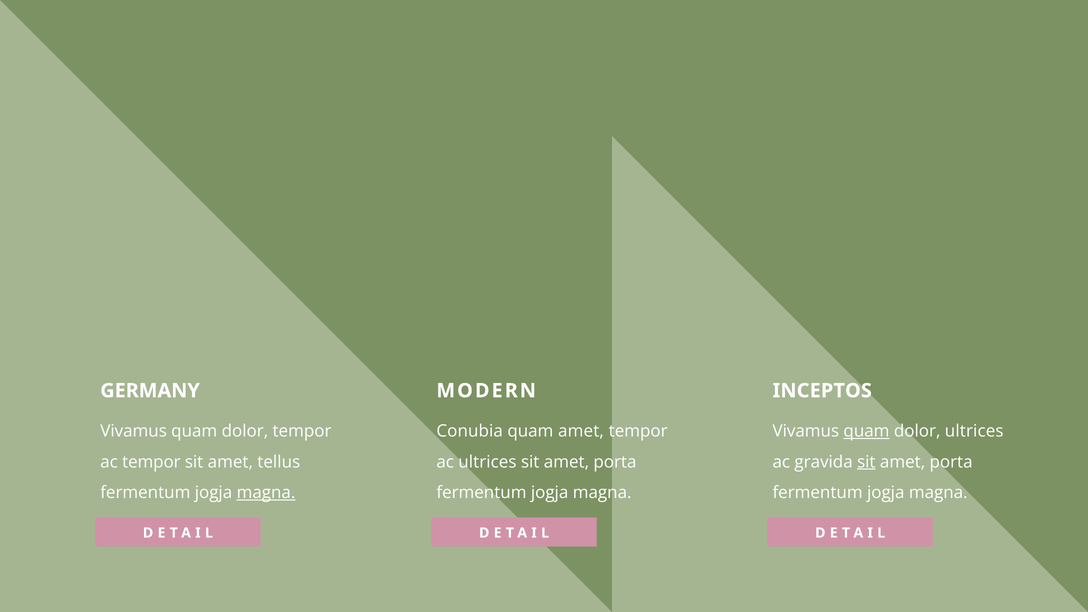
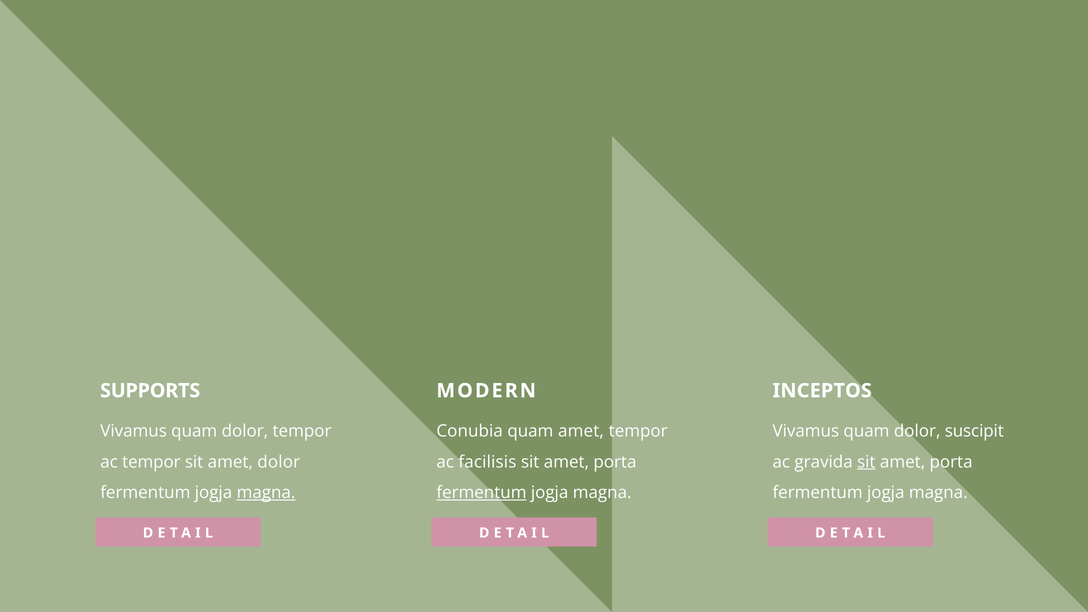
GERMANY: GERMANY -> SUPPORTS
quam at (866, 431) underline: present -> none
dolor ultrices: ultrices -> suscipit
amet tellus: tellus -> dolor
ac ultrices: ultrices -> facilisis
fermentum at (481, 492) underline: none -> present
